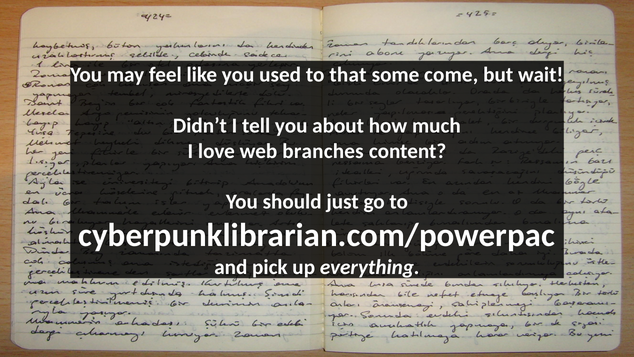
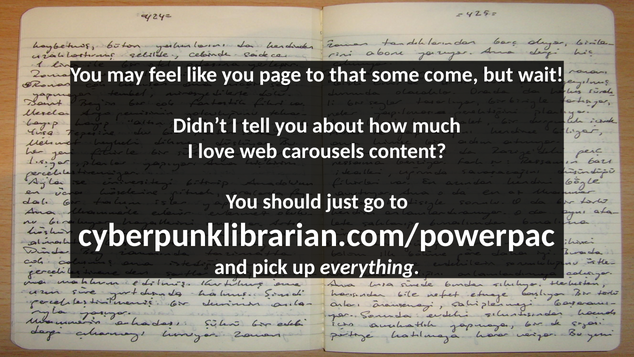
used: used -> page
branches: branches -> carousels
